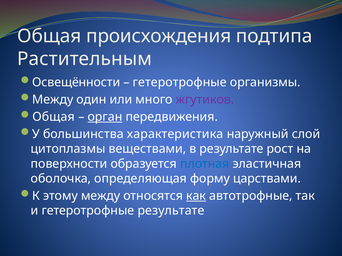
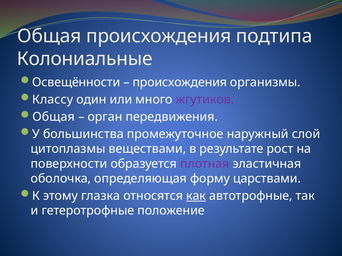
Растительным: Растительным -> Колониальные
гетеротрофные at (180, 82): гетеротрофные -> происхождения
Между at (53, 100): Между -> Классу
орган underline: present -> none
характеристика: характеристика -> промежуточное
плотная colour: blue -> purple
этому между: между -> глазка
гетеротрофные результате: результате -> положение
